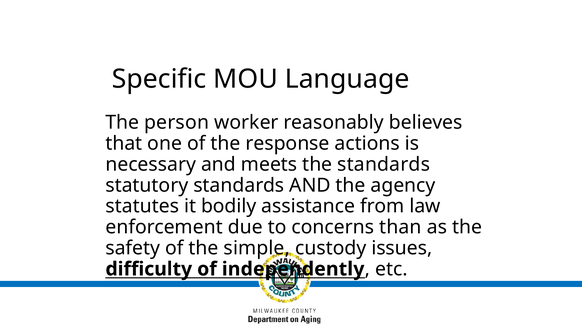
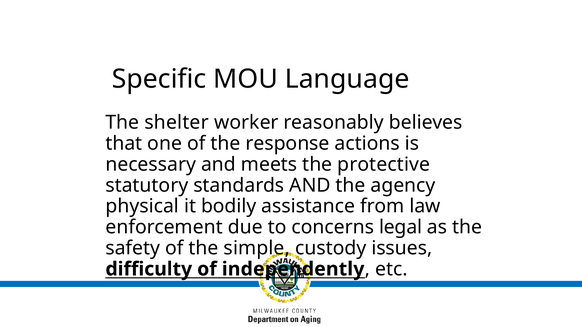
person: person -> shelter
the standards: standards -> protective
statutes: statutes -> physical
than: than -> legal
